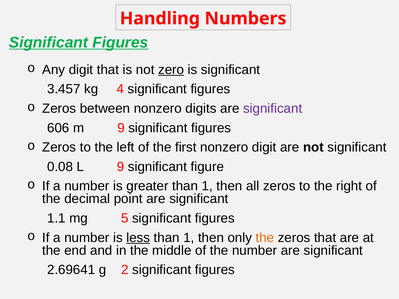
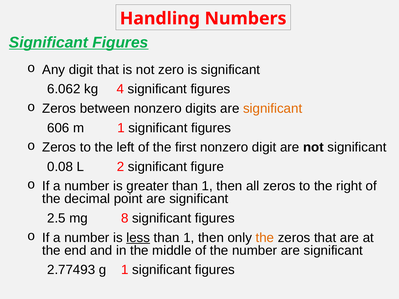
zero underline: present -> none
3.457: 3.457 -> 6.062
significant at (273, 109) colour: purple -> orange
m 9: 9 -> 1
L 9: 9 -> 2
1.1: 1.1 -> 2.5
5: 5 -> 8
2.69641: 2.69641 -> 2.77493
g 2: 2 -> 1
